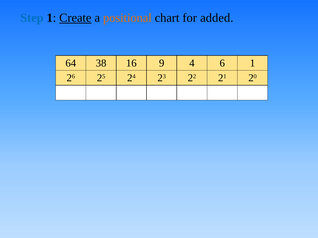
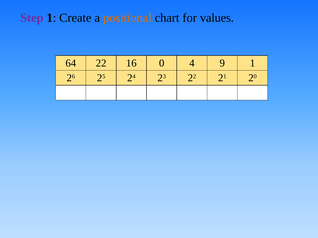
Step colour: blue -> purple
Create underline: present -> none
added: added -> values
64 38: 38 -> 22
9: 9 -> 0
6: 6 -> 9
